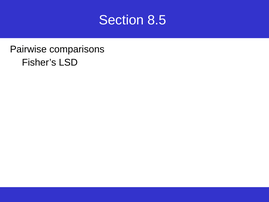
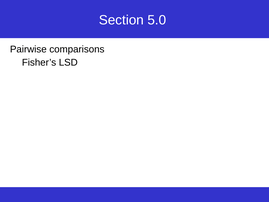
8.5: 8.5 -> 5.0
